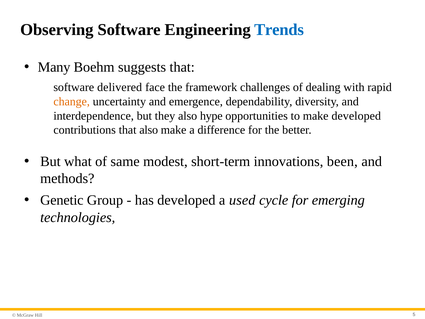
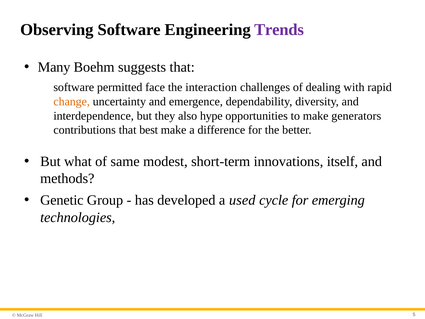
Trends colour: blue -> purple
delivered: delivered -> permitted
framework: framework -> interaction
make developed: developed -> generators
that also: also -> best
been: been -> itself
